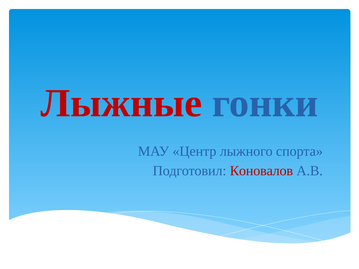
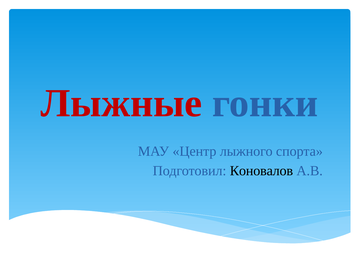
Коновалов colour: red -> black
